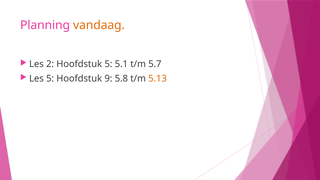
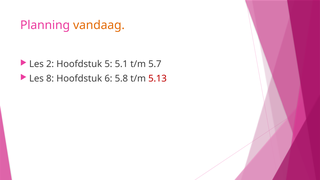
Les 5: 5 -> 8
9: 9 -> 6
5.13 colour: orange -> red
